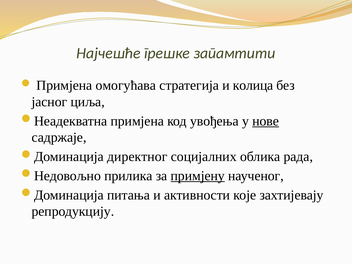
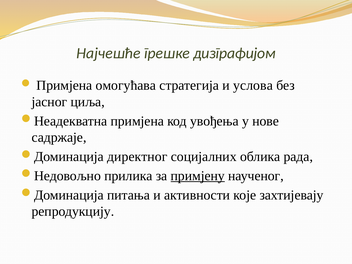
запамтити: запамтити -> дизграфијом
колица: колица -> услова
нове underline: present -> none
